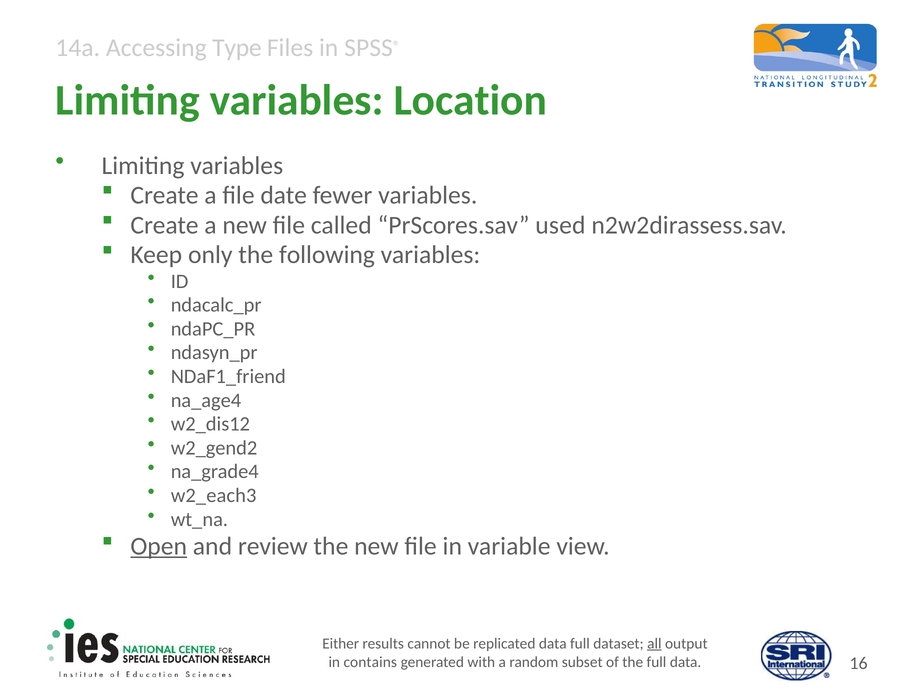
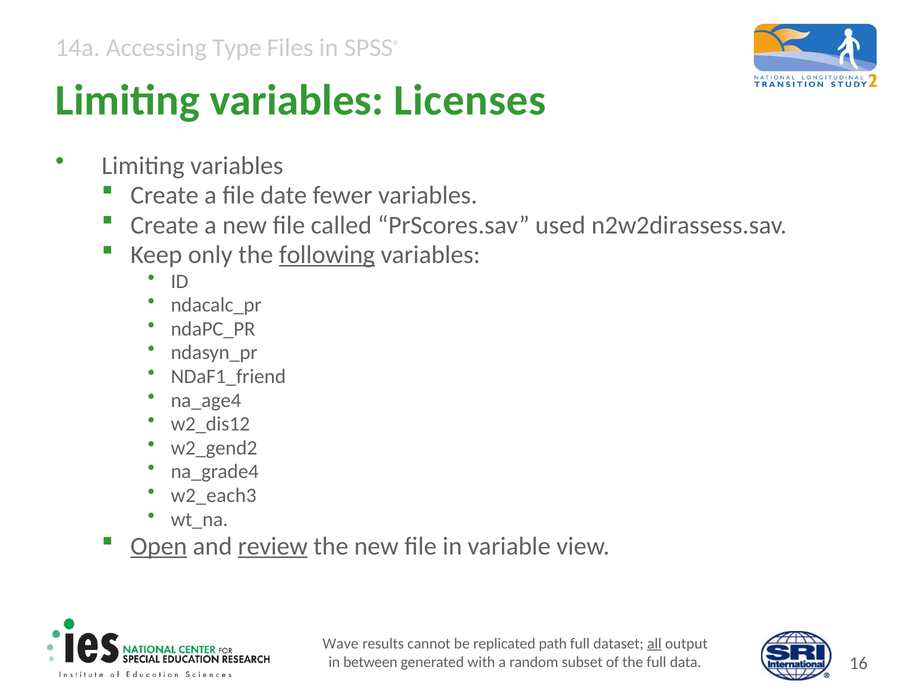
Location: Location -> Licenses
following underline: none -> present
review underline: none -> present
Either: Either -> Wave
replicated data: data -> path
contains: contains -> between
